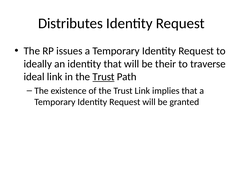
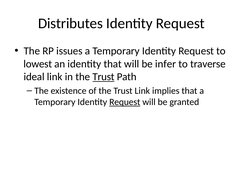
ideally: ideally -> lowest
their: their -> infer
Request at (125, 102) underline: none -> present
